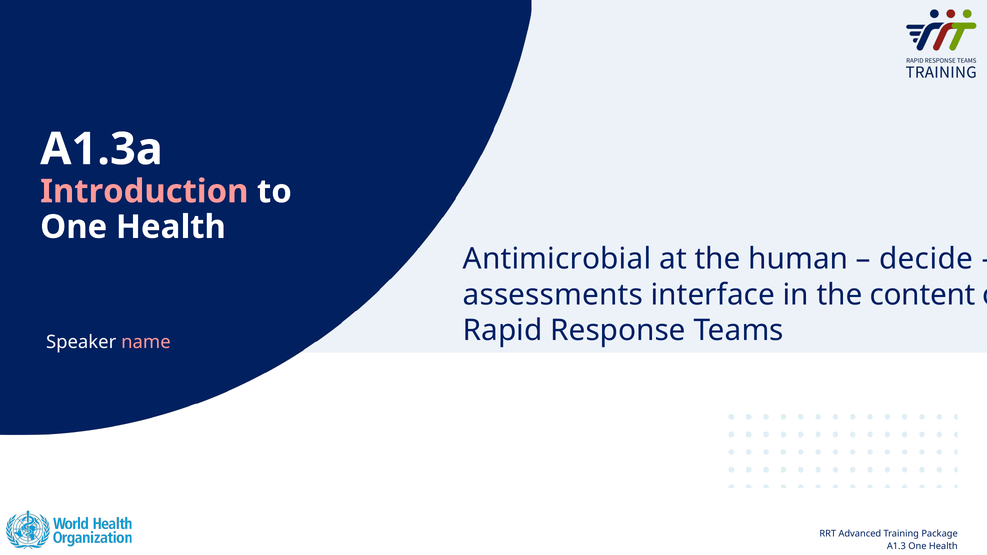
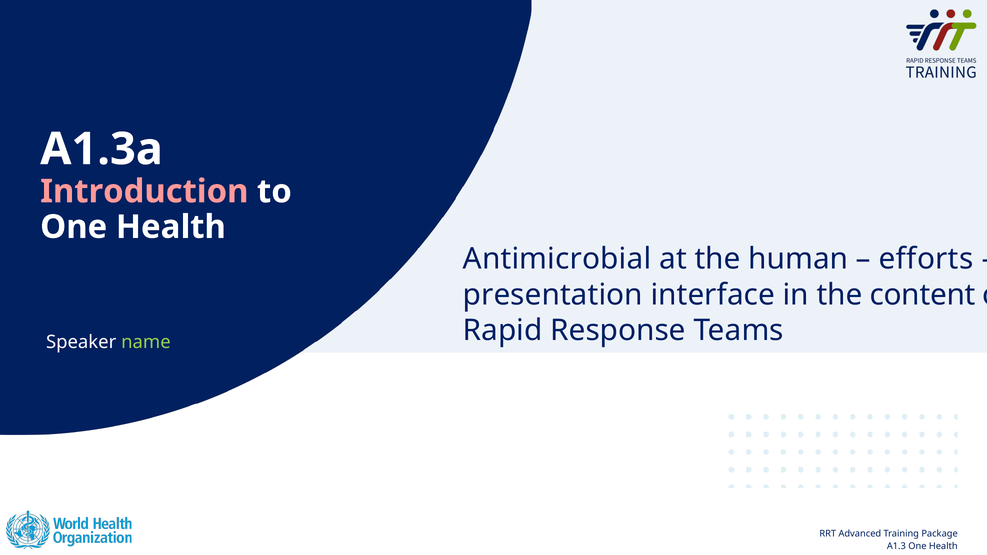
decide: decide -> efforts
assessments: assessments -> presentation
name colour: pink -> light green
